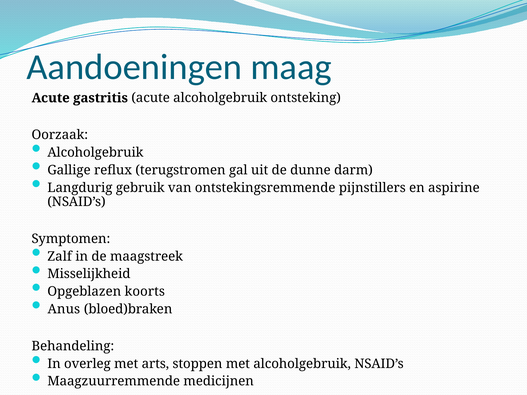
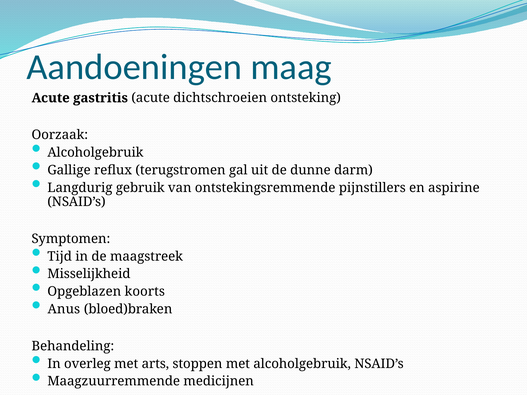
acute alcoholgebruik: alcoholgebruik -> dichtschroeien
Zalf: Zalf -> Tijd
